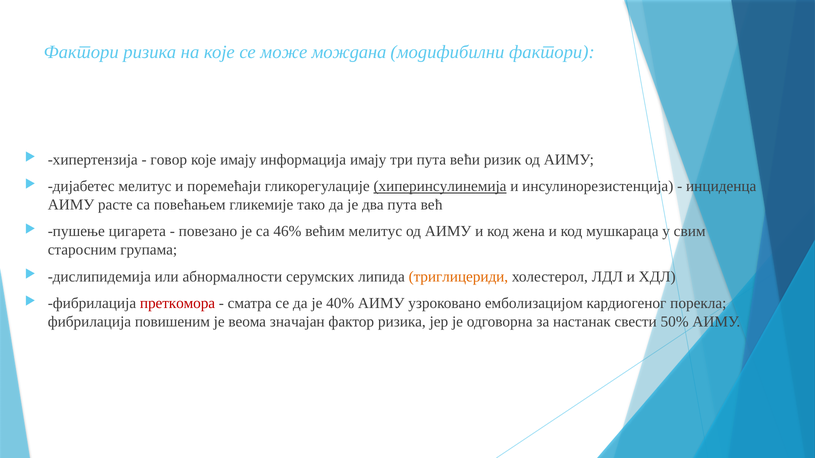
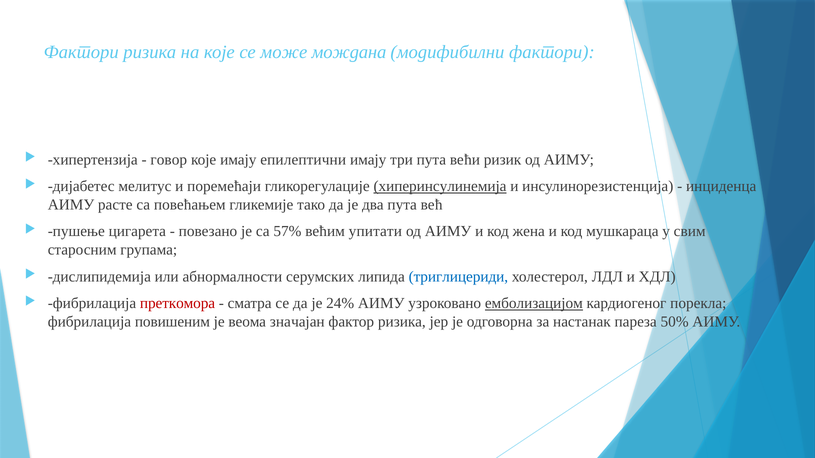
информација: информација -> епилептични
46%: 46% -> 57%
већим мелитус: мелитус -> упитати
триглицериди colour: orange -> blue
40%: 40% -> 24%
емболизацијом underline: none -> present
свести: свести -> пареза
